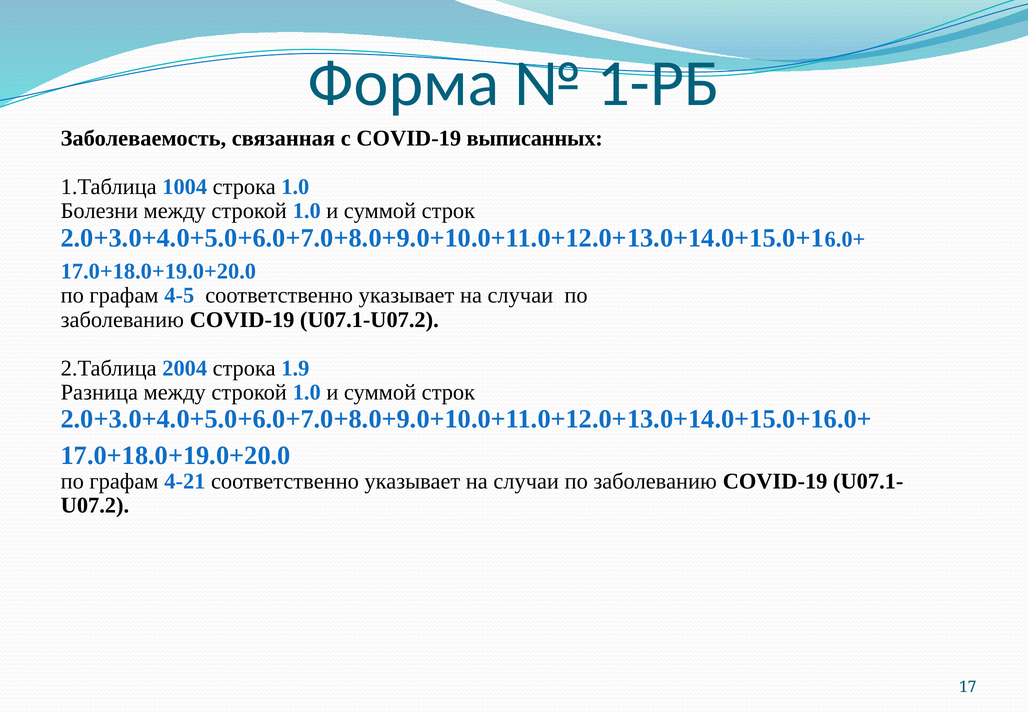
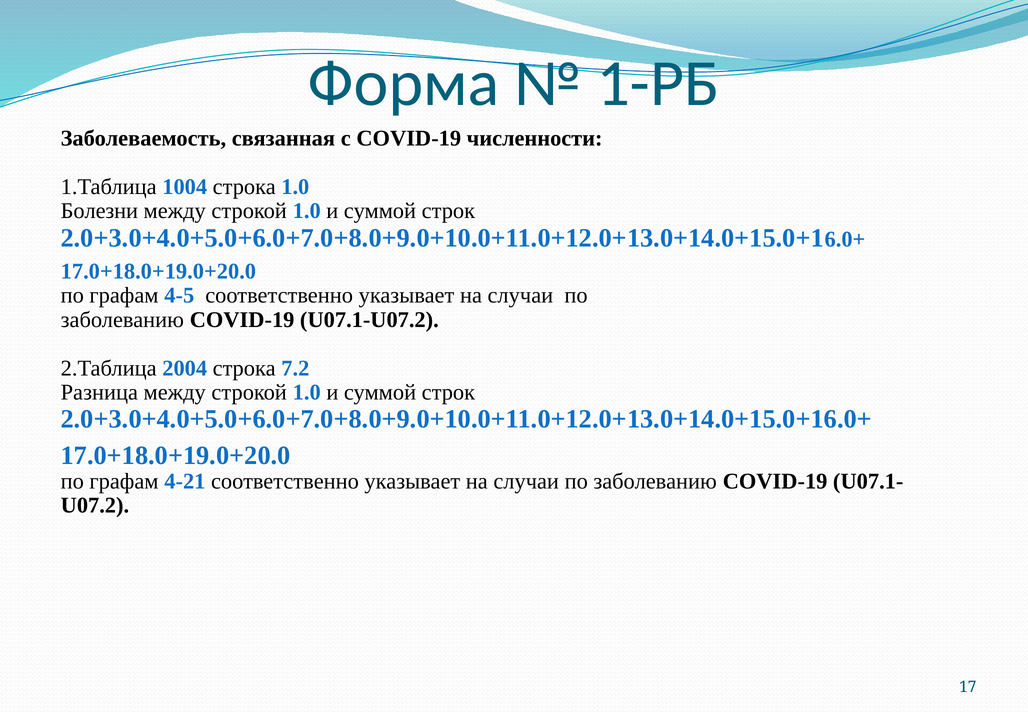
выписанных: выписанных -> численности
1.9: 1.9 -> 7.2
